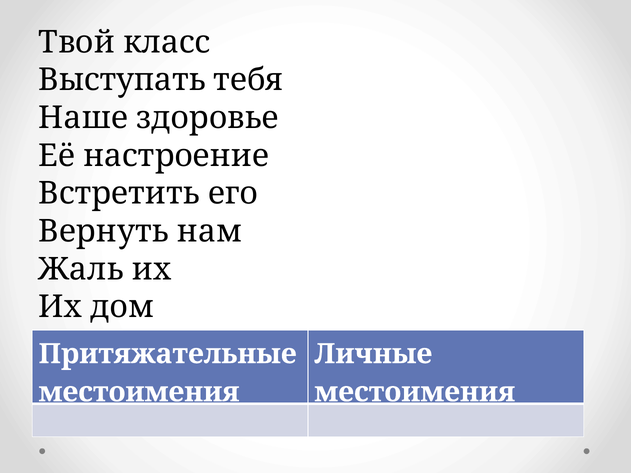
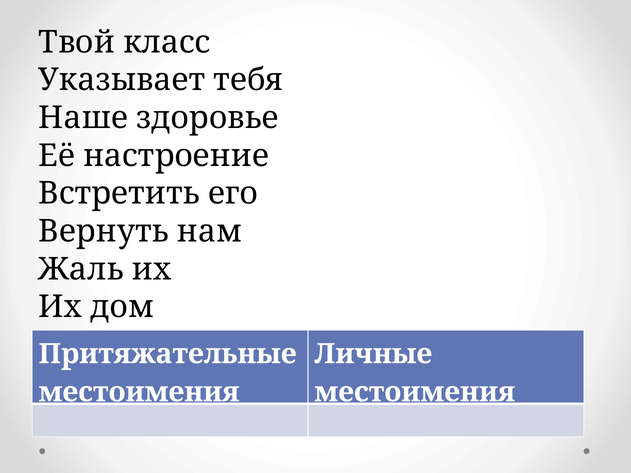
Выступать: Выступать -> Указывает
